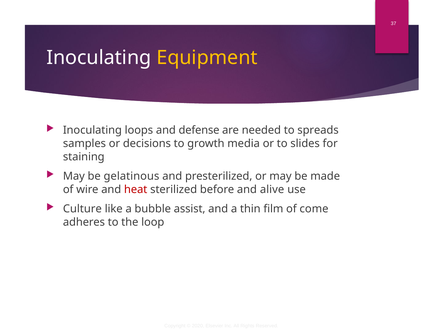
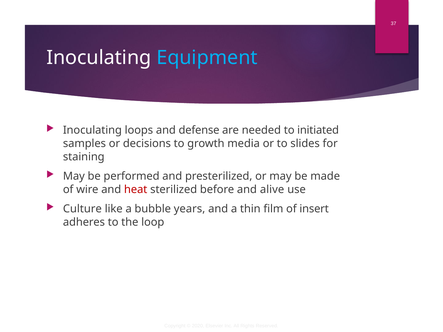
Equipment colour: yellow -> light blue
spreads: spreads -> initiated
gelatinous: gelatinous -> performed
assist: assist -> years
come: come -> insert
